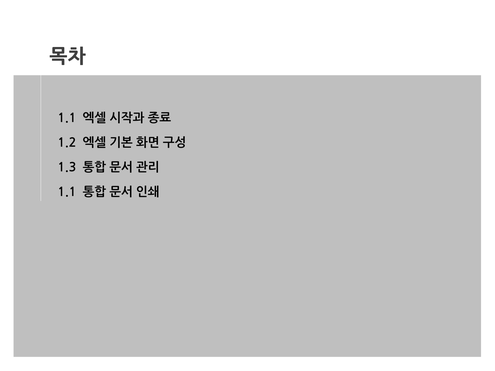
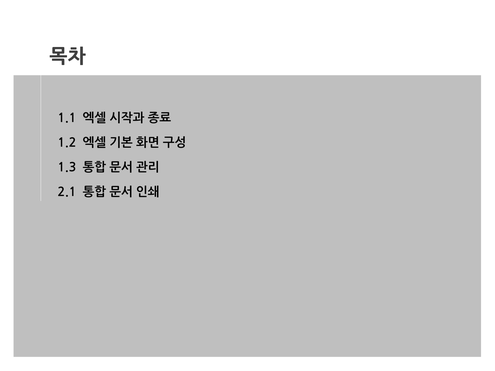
1.1 at (67, 192): 1.1 -> 2.1
